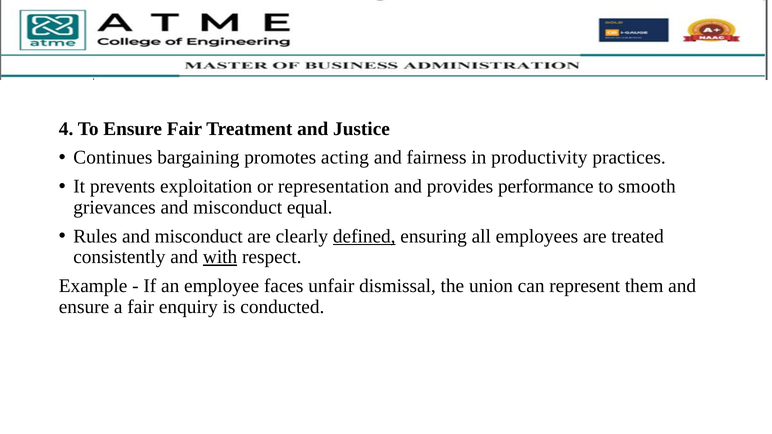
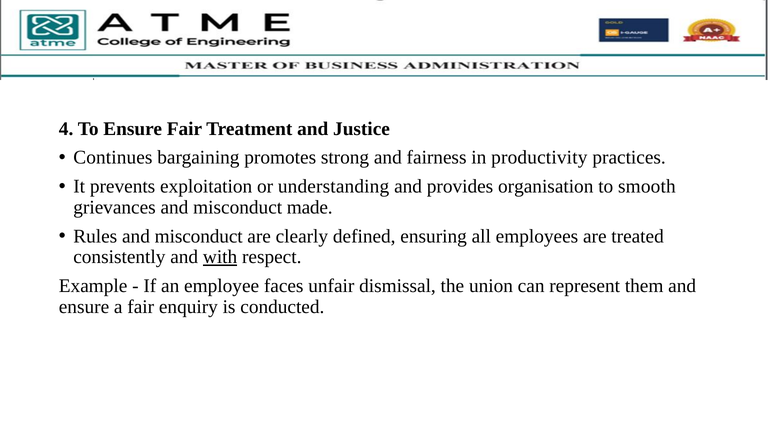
acting: acting -> strong
representation: representation -> understanding
performance: performance -> organisation
equal: equal -> made
defined underline: present -> none
